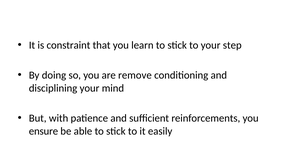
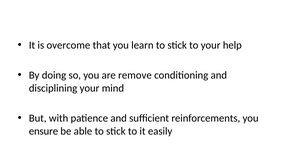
constraint: constraint -> overcome
step: step -> help
